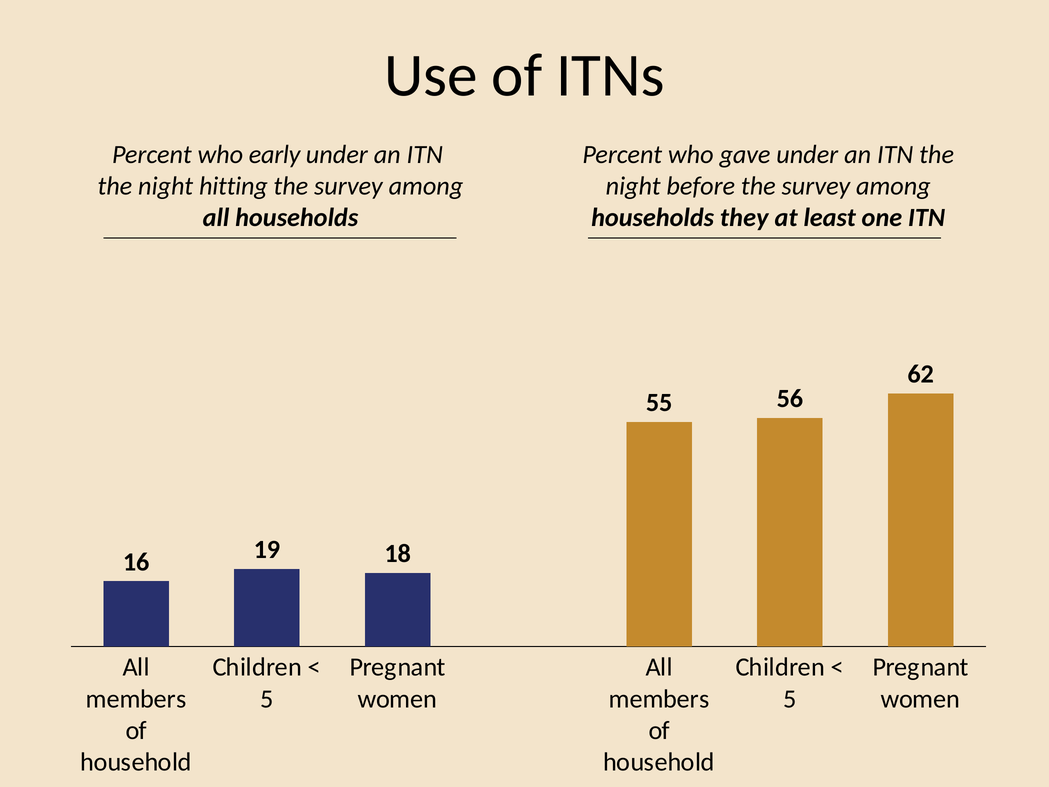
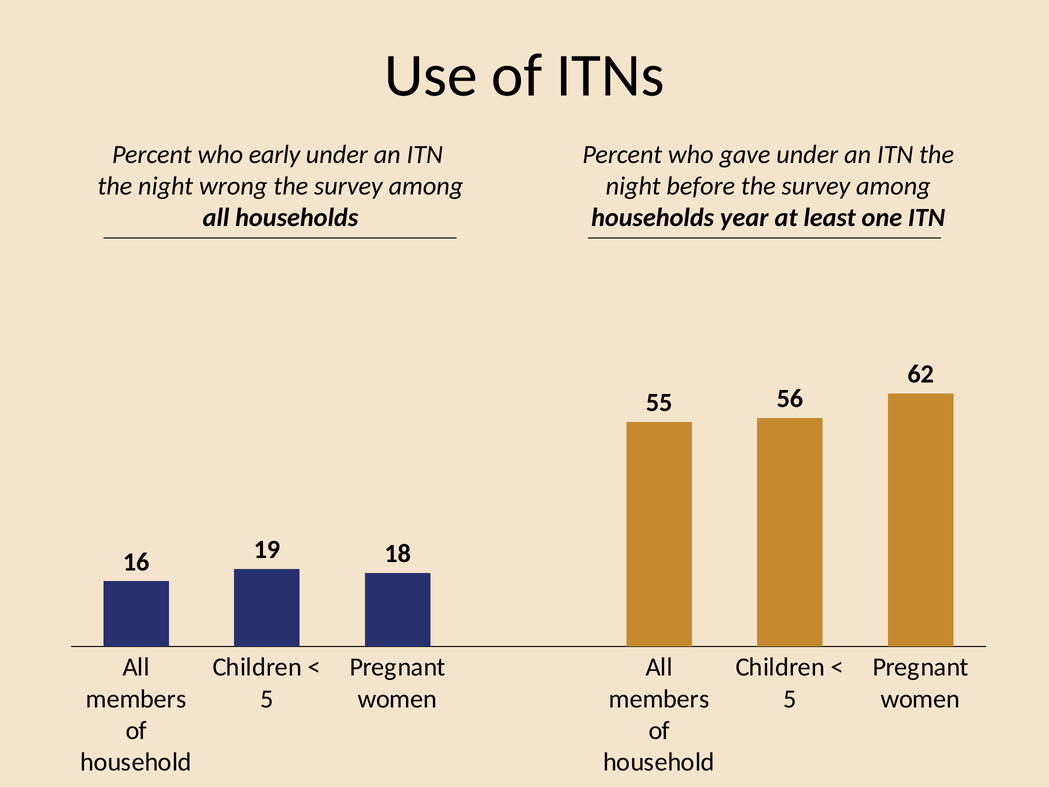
hitting: hitting -> wrong
they: they -> year
